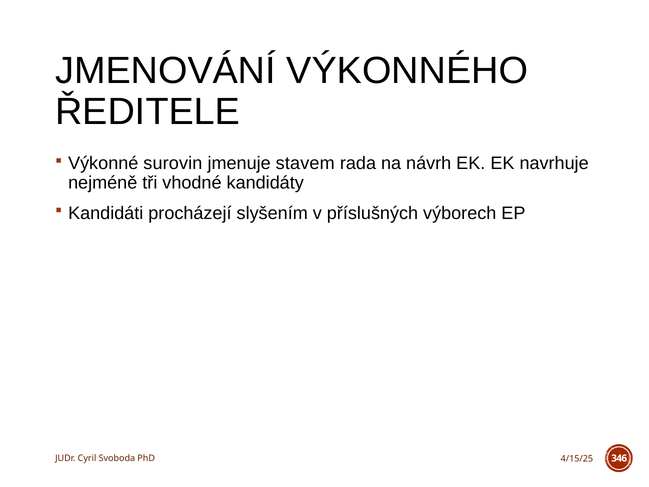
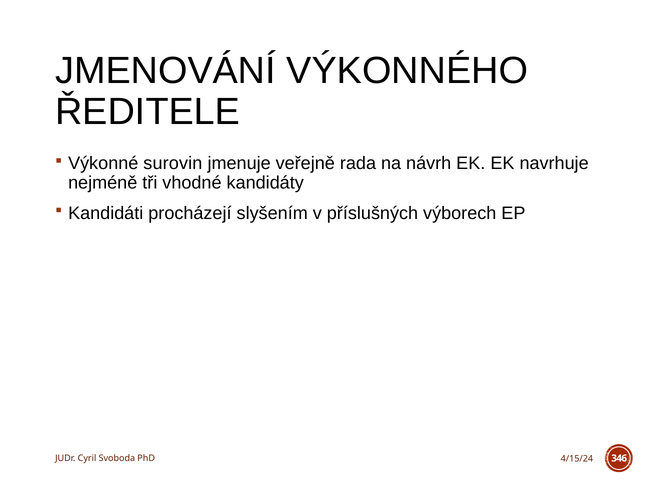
stavem: stavem -> veřejně
4/15/25: 4/15/25 -> 4/15/24
